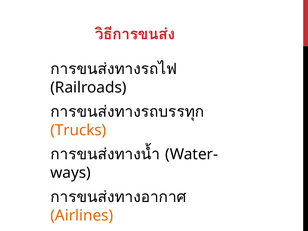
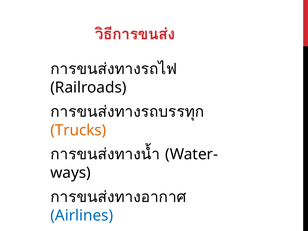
Airlines colour: orange -> blue
